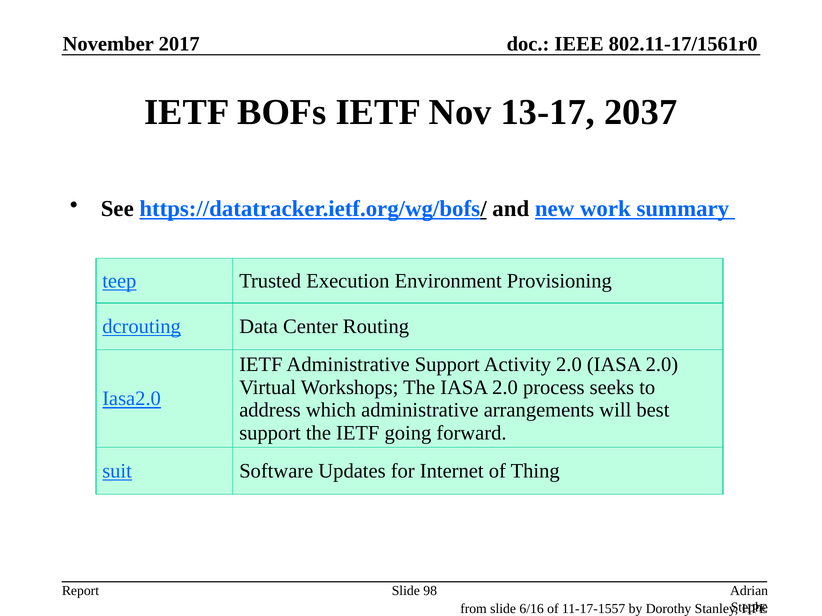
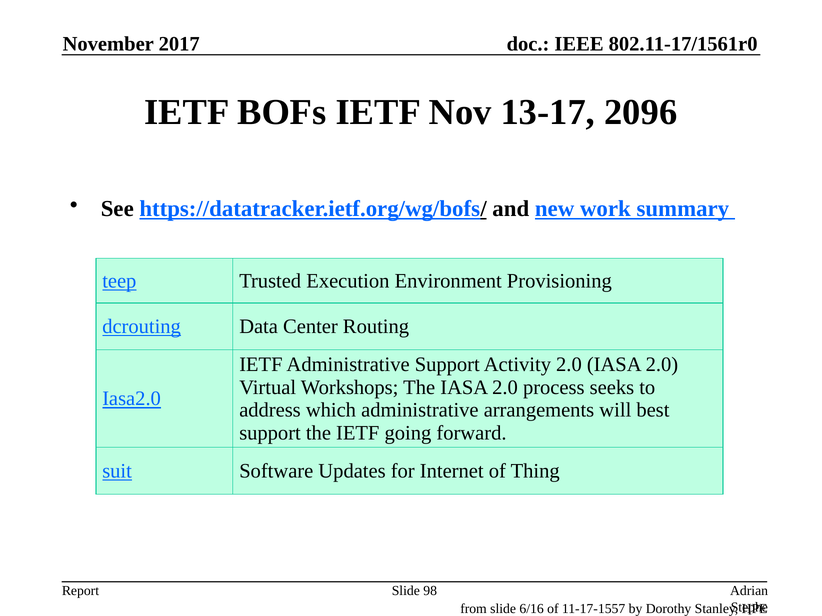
2037: 2037 -> 2096
